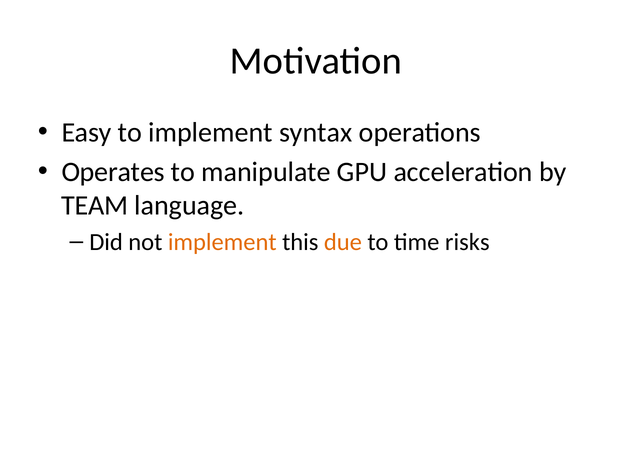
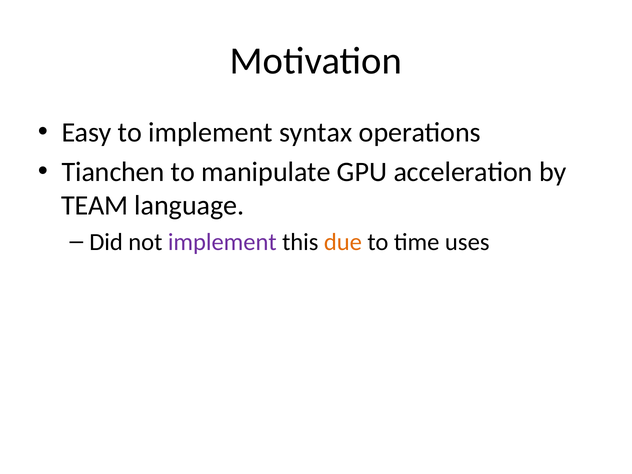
Operates: Operates -> Tianchen
implement at (222, 242) colour: orange -> purple
risks: risks -> uses
